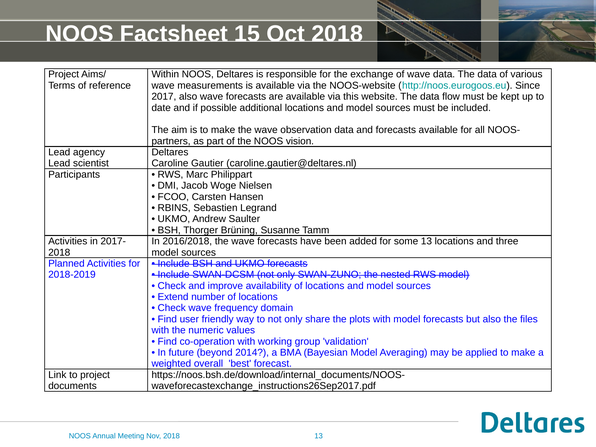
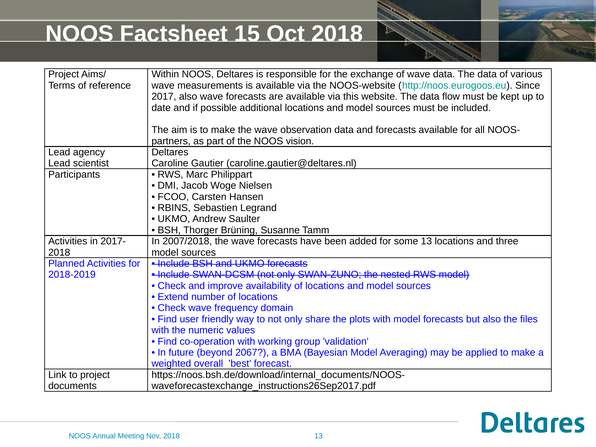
2016/2018: 2016/2018 -> 2007/2018
2014: 2014 -> 2067
